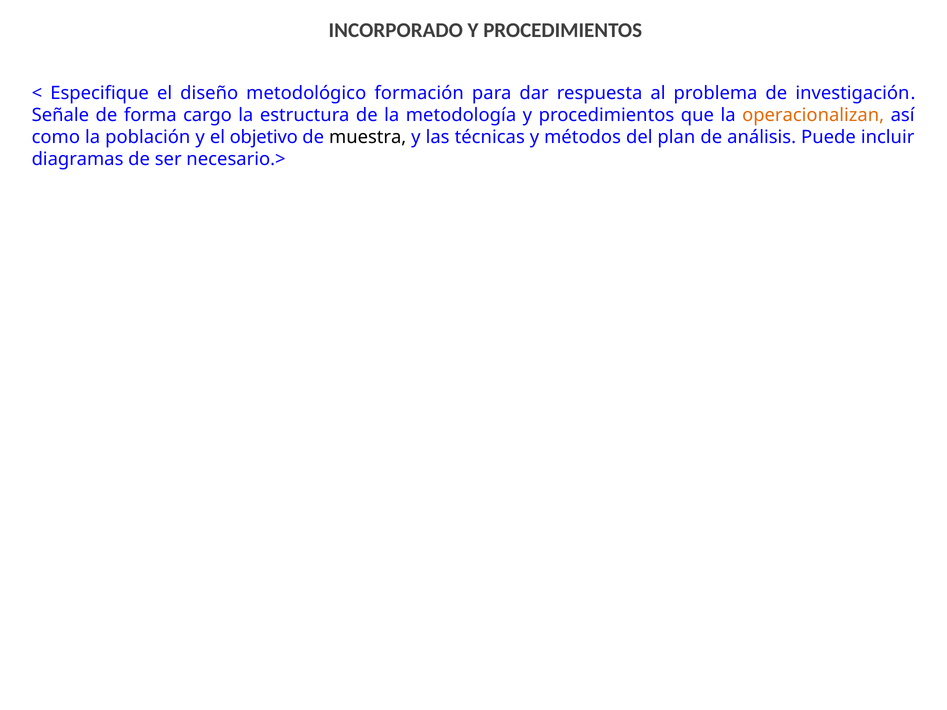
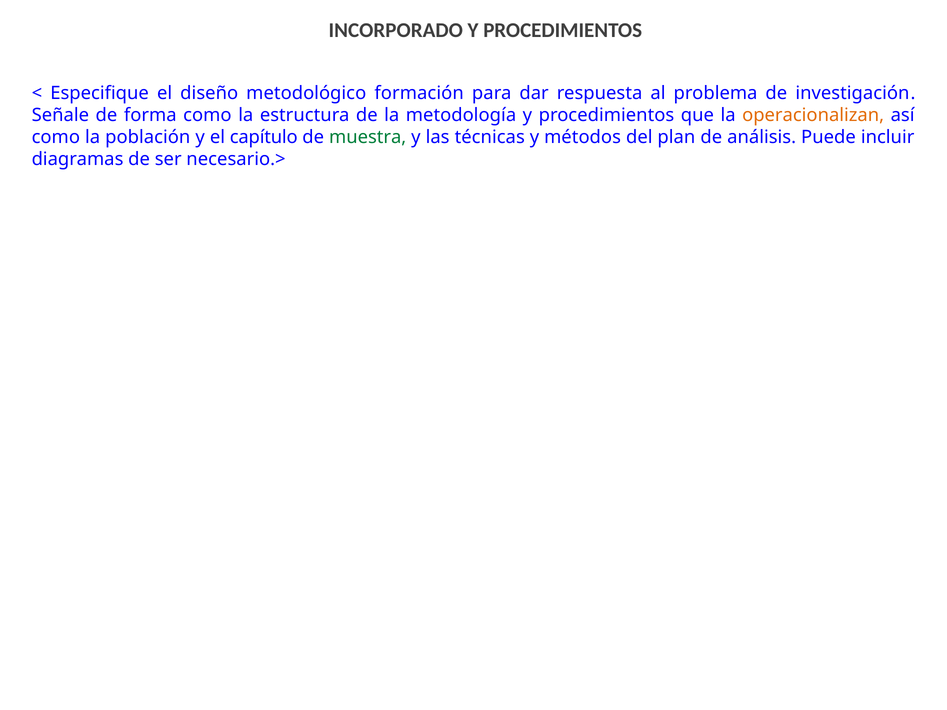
forma cargo: cargo -> como
objetivo: objetivo -> capítulo
muestra colour: black -> green
